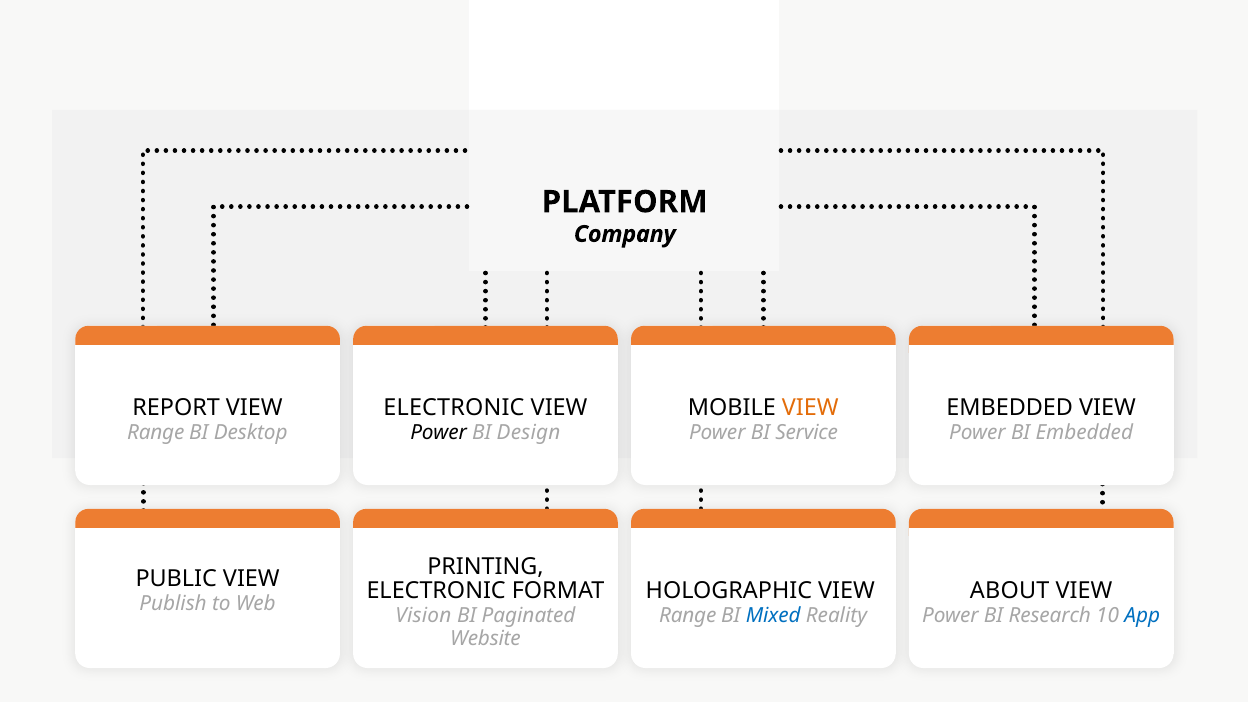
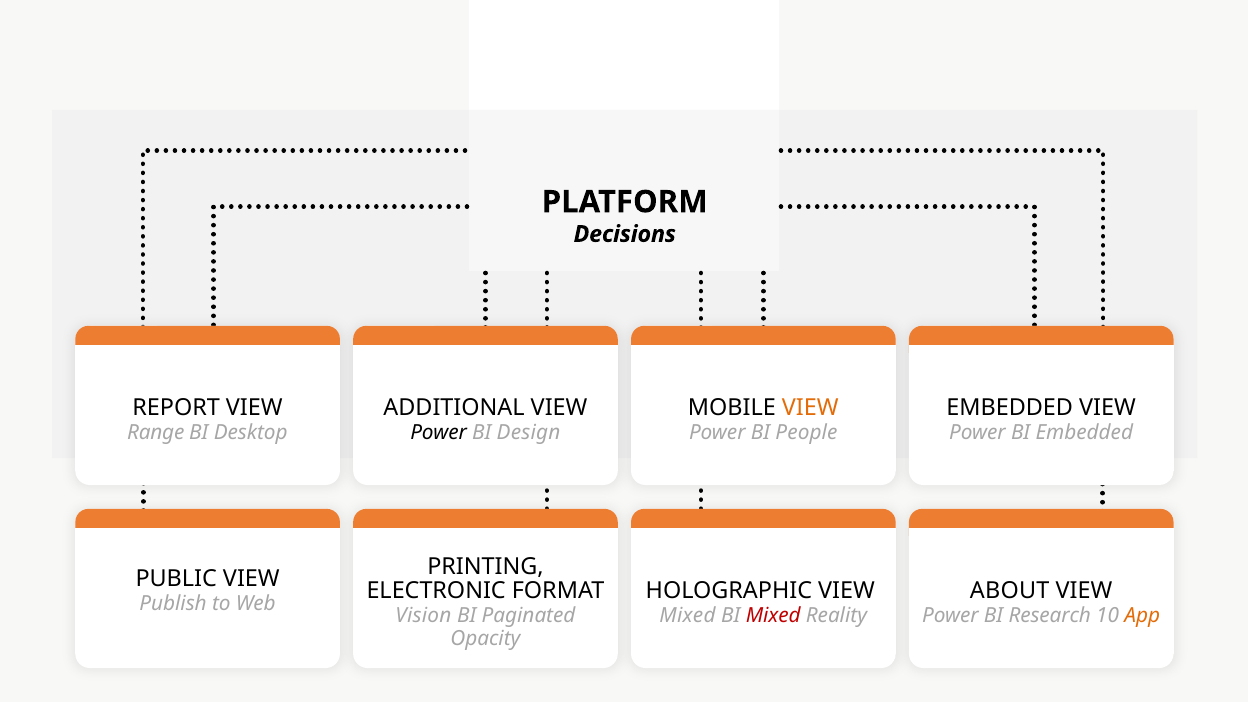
Company: Company -> Decisions
ELECTRONIC at (454, 407): ELECTRONIC -> ADDITIONAL
Service: Service -> People
Range at (688, 615): Range -> Mixed
Mixed at (773, 615) colour: blue -> red
App colour: blue -> orange
Website: Website -> Opacity
